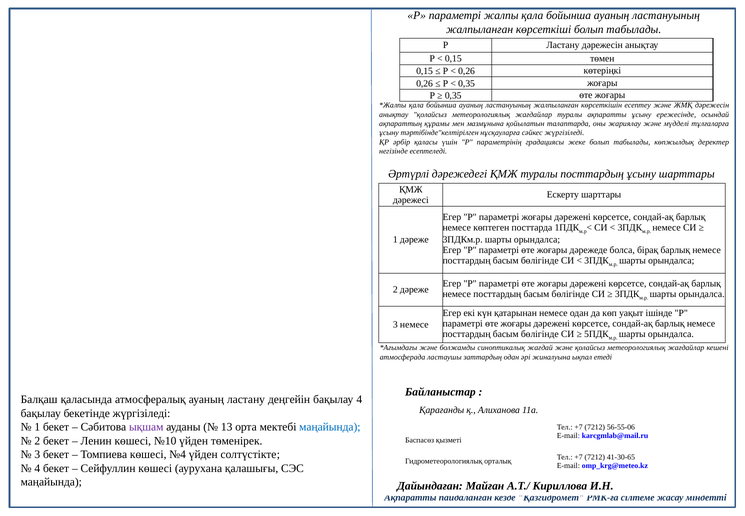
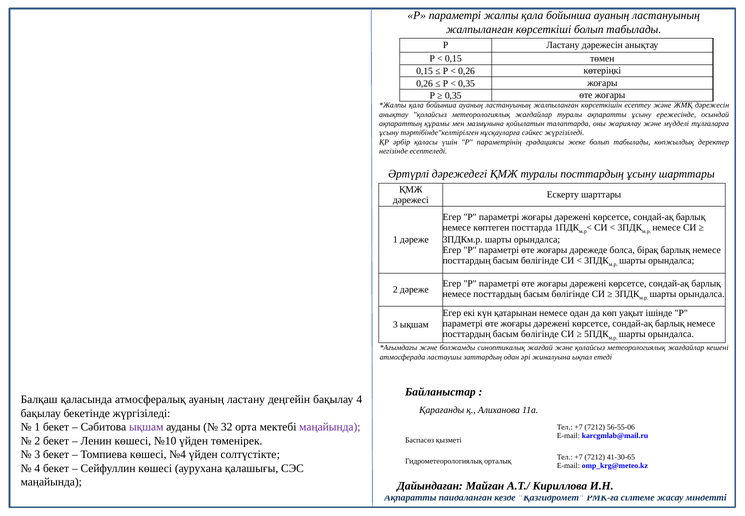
3 немесе: немесе -> ықшам
13: 13 -> 32
маңайында at (330, 427) colour: blue -> purple
